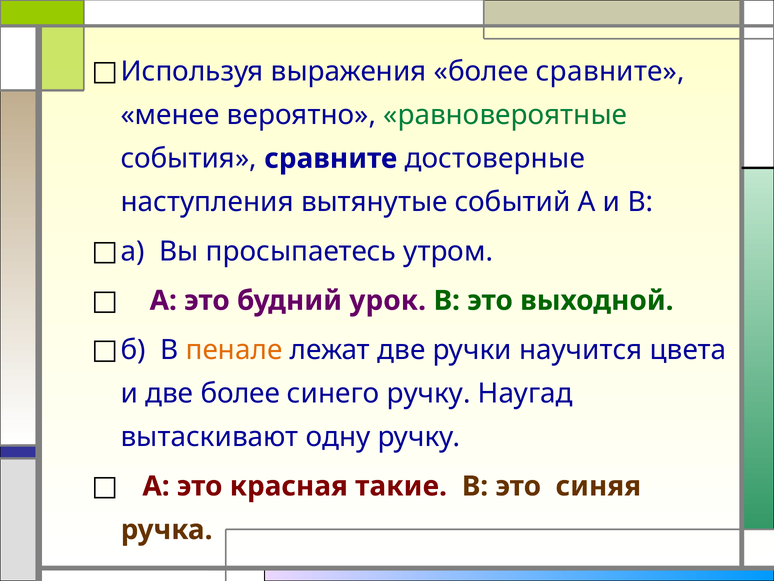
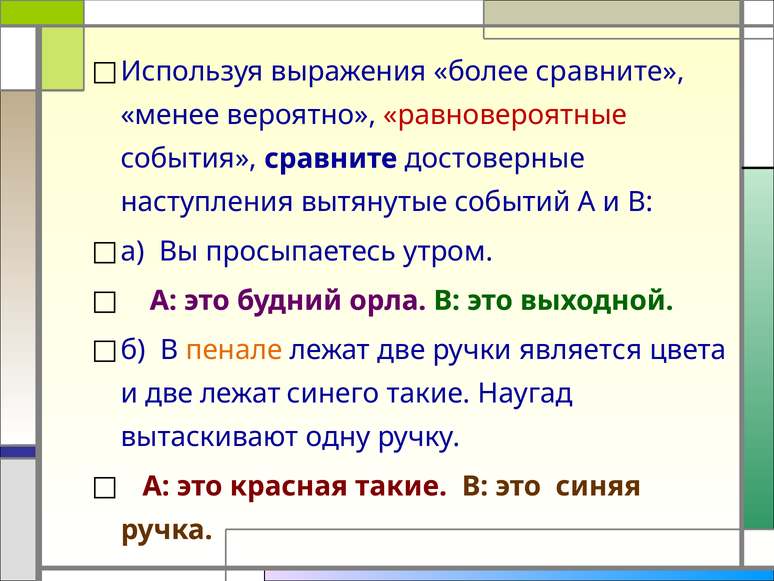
равновероятные colour: green -> red
урок: урок -> орла
научится: научится -> является
две более: более -> лежат
синего ручку: ручку -> такие
